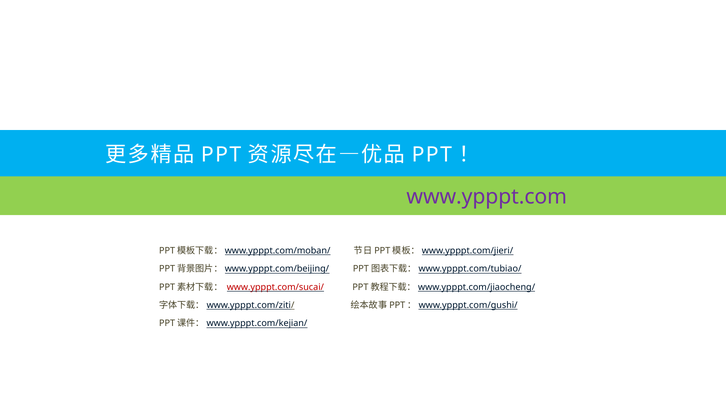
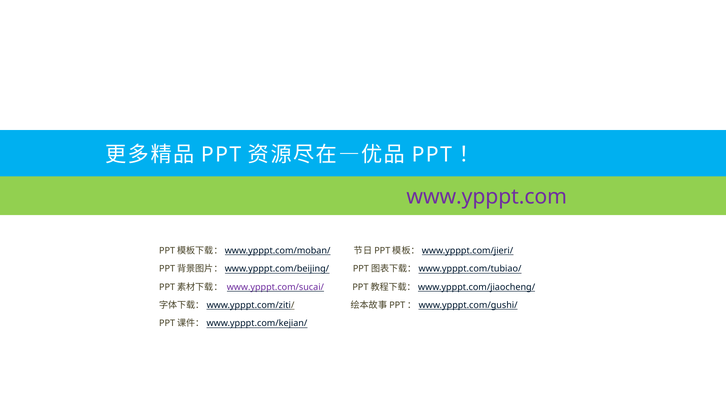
www.ypppt.com/sucai/ colour: red -> purple
